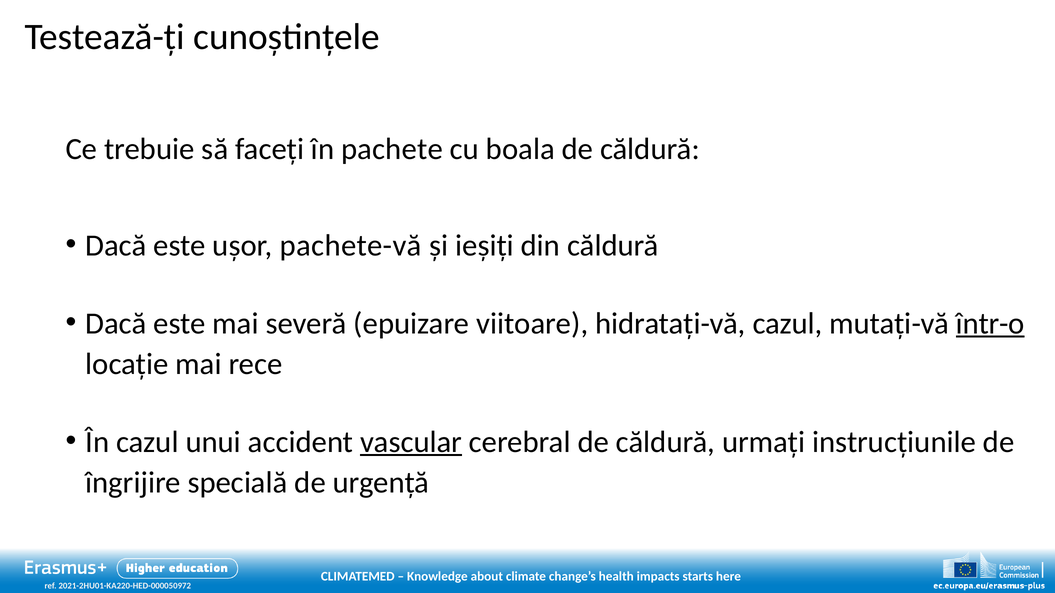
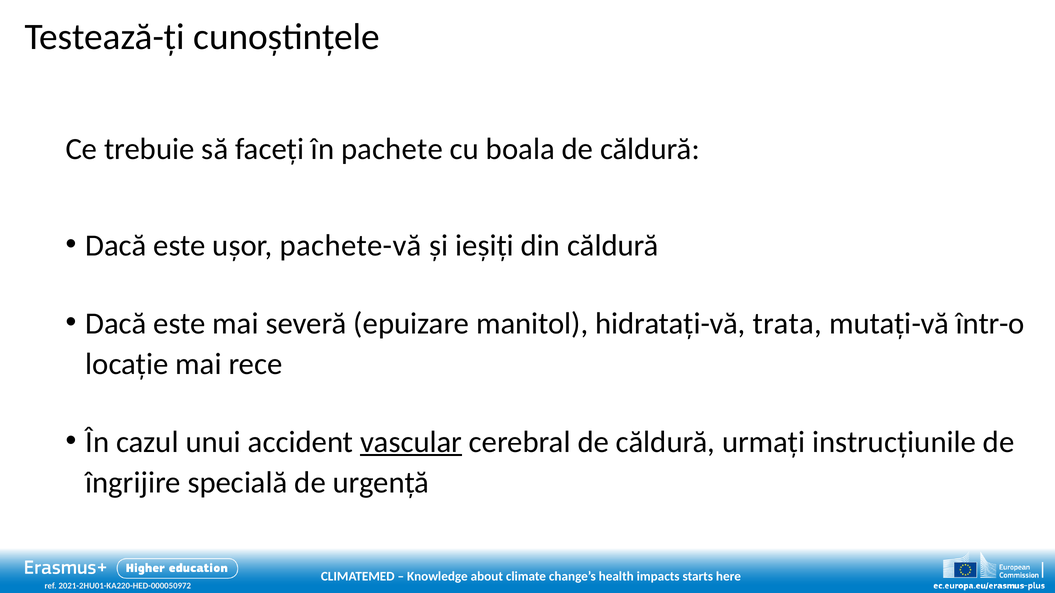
viitoare: viitoare -> manitol
hidratați-vă cazul: cazul -> trata
într-o underline: present -> none
